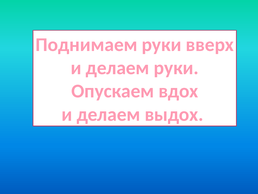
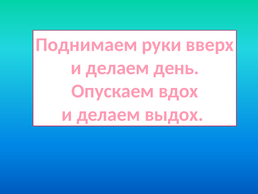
делаем руки: руки -> день
